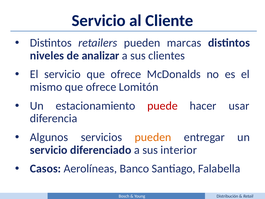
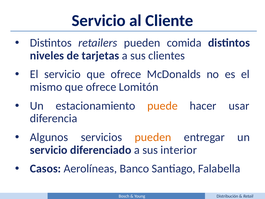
marcas: marcas -> comida
analizar: analizar -> tarjetas
puede colour: red -> orange
